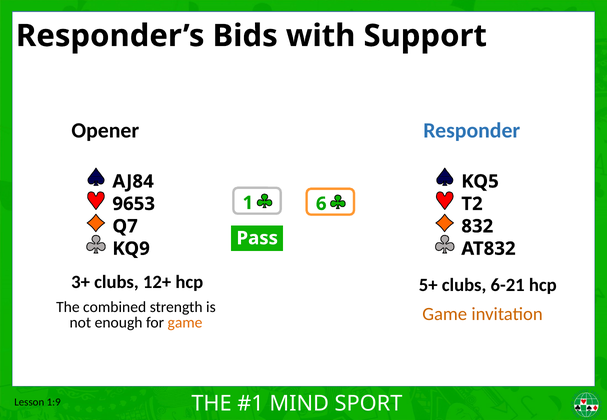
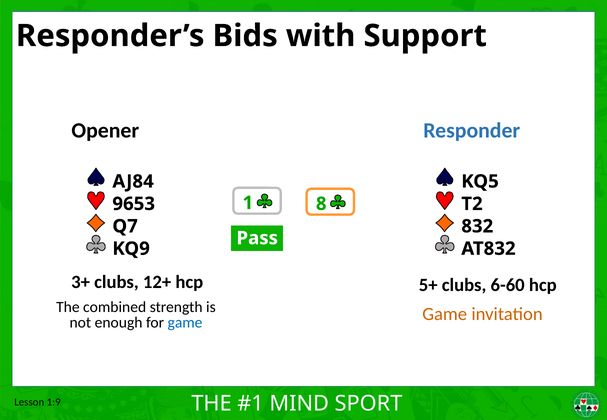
6: 6 -> 8
6-21: 6-21 -> 6-60
game at (185, 323) colour: orange -> blue
